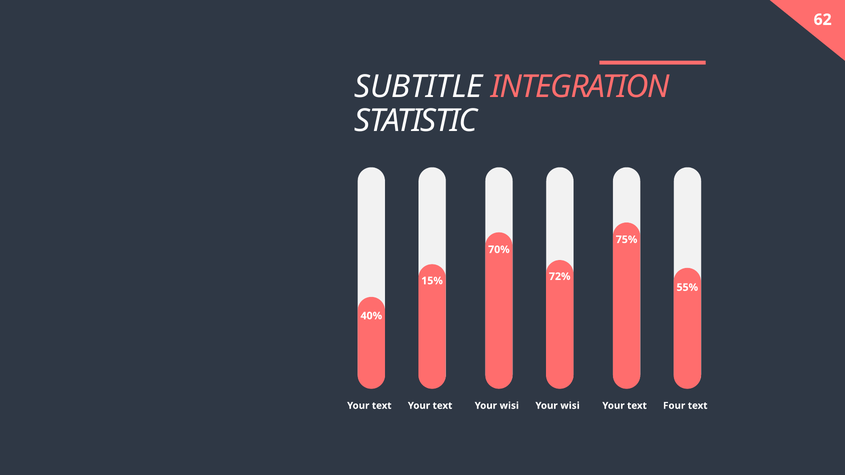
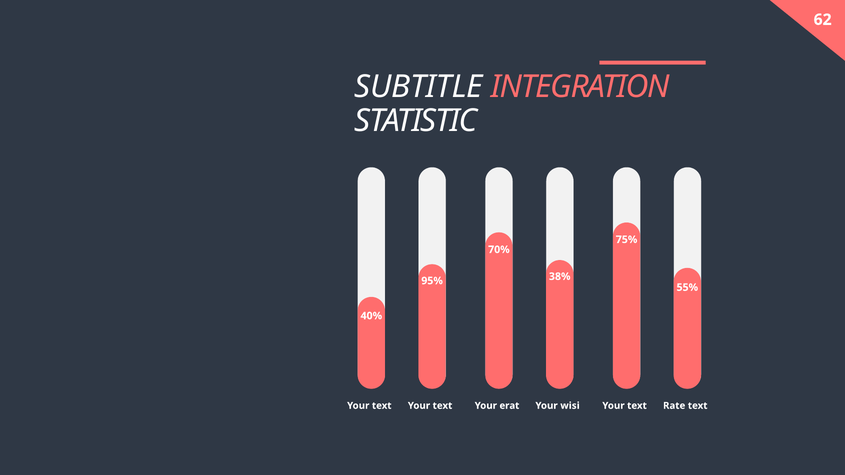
72%: 72% -> 38%
15%: 15% -> 95%
text Your wisi: wisi -> erat
Four: Four -> Rate
